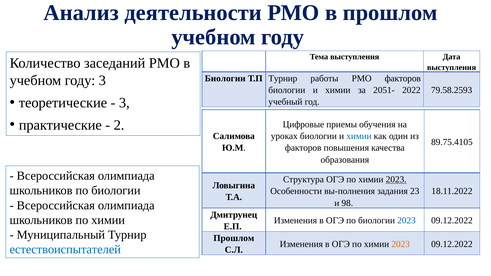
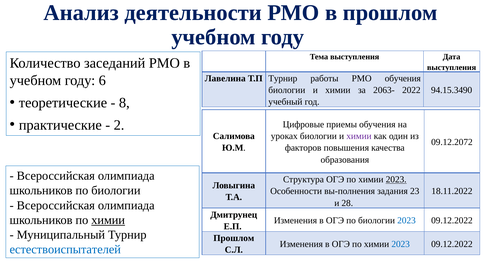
году 3: 3 -> 6
Биологии at (225, 79): Биологии -> Лавелина
РМО факторов: факторов -> обучения
2051-: 2051- -> 2063-
79.58.2593: 79.58.2593 -> 94.15.3490
3 at (124, 103): 3 -> 8
химии at (359, 136) colour: blue -> purple
89.75.4105: 89.75.4105 -> 09.12.2072
98: 98 -> 28
химии at (108, 220) underline: none -> present
2023 at (401, 244) colour: orange -> blue
